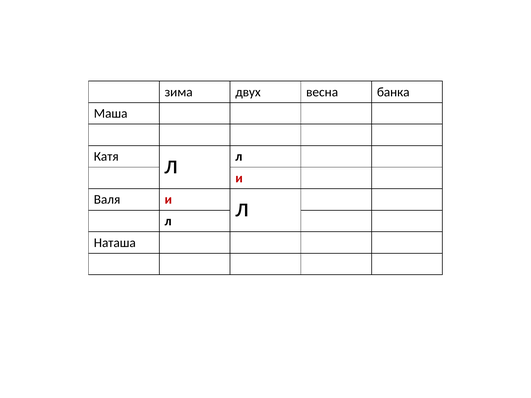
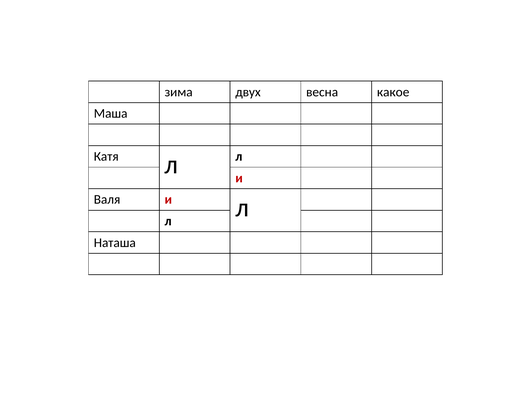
банка: банка -> какое
